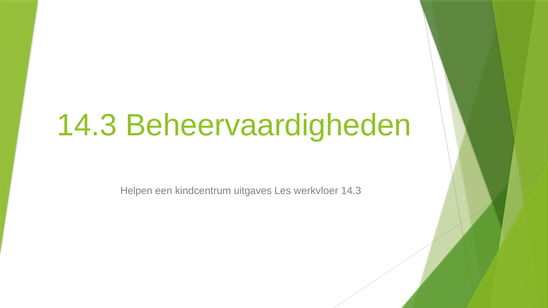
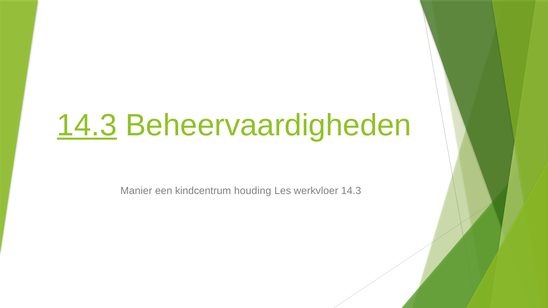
14.3 at (87, 126) underline: none -> present
Helpen: Helpen -> Manier
uitgaves: uitgaves -> houding
